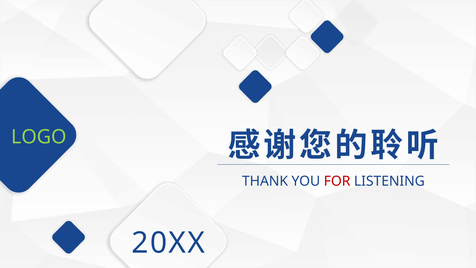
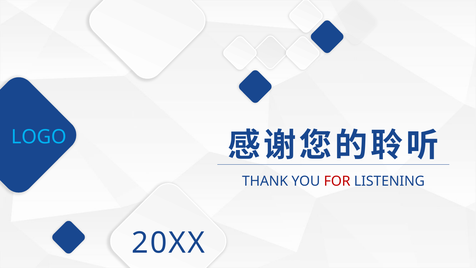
LOGO colour: light green -> light blue
